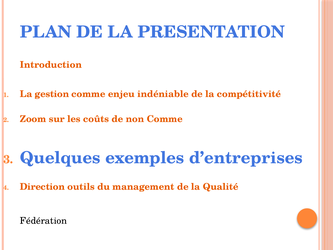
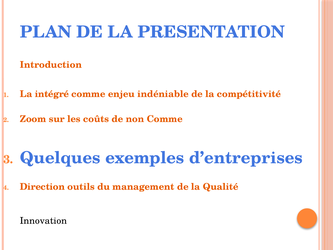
gestion: gestion -> intégré
Fédération: Fédération -> Innovation
